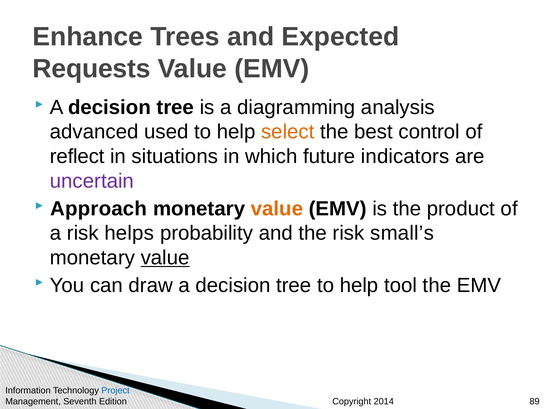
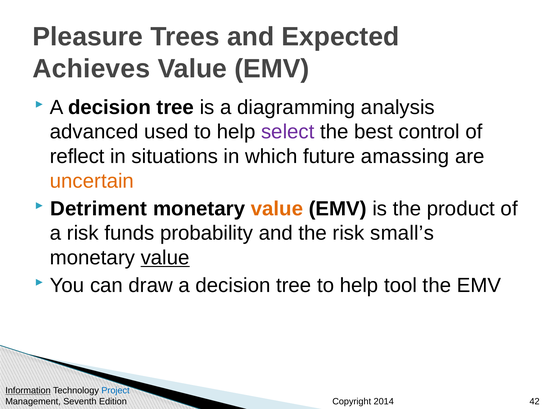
Enhance: Enhance -> Pleasure
Requests: Requests -> Achieves
select colour: orange -> purple
indicators: indicators -> amassing
uncertain colour: purple -> orange
Approach: Approach -> Detriment
helps: helps -> funds
Information underline: none -> present
89: 89 -> 42
